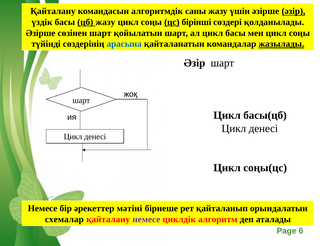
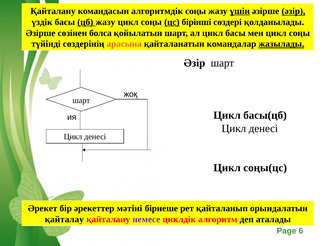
алгоритмдік саны: саны -> соңы
үшін underline: none -> present
сөзінен шарт: шарт -> болса
арасына colour: blue -> orange
Немесе at (43, 208): Немесе -> Әрекет
схемалар: схемалар -> қайталау
